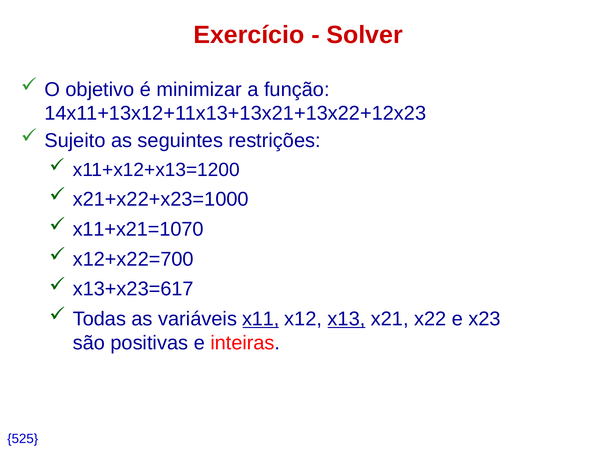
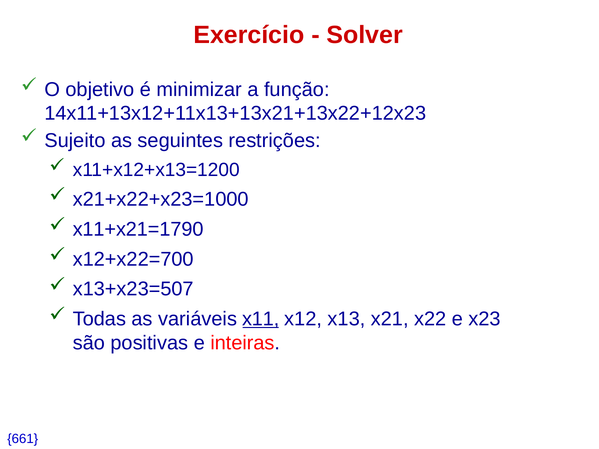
x11+x21=1070: x11+x21=1070 -> x11+x21=1790
x13+x23=617: x13+x23=617 -> x13+x23=507
x13 underline: present -> none
525: 525 -> 661
